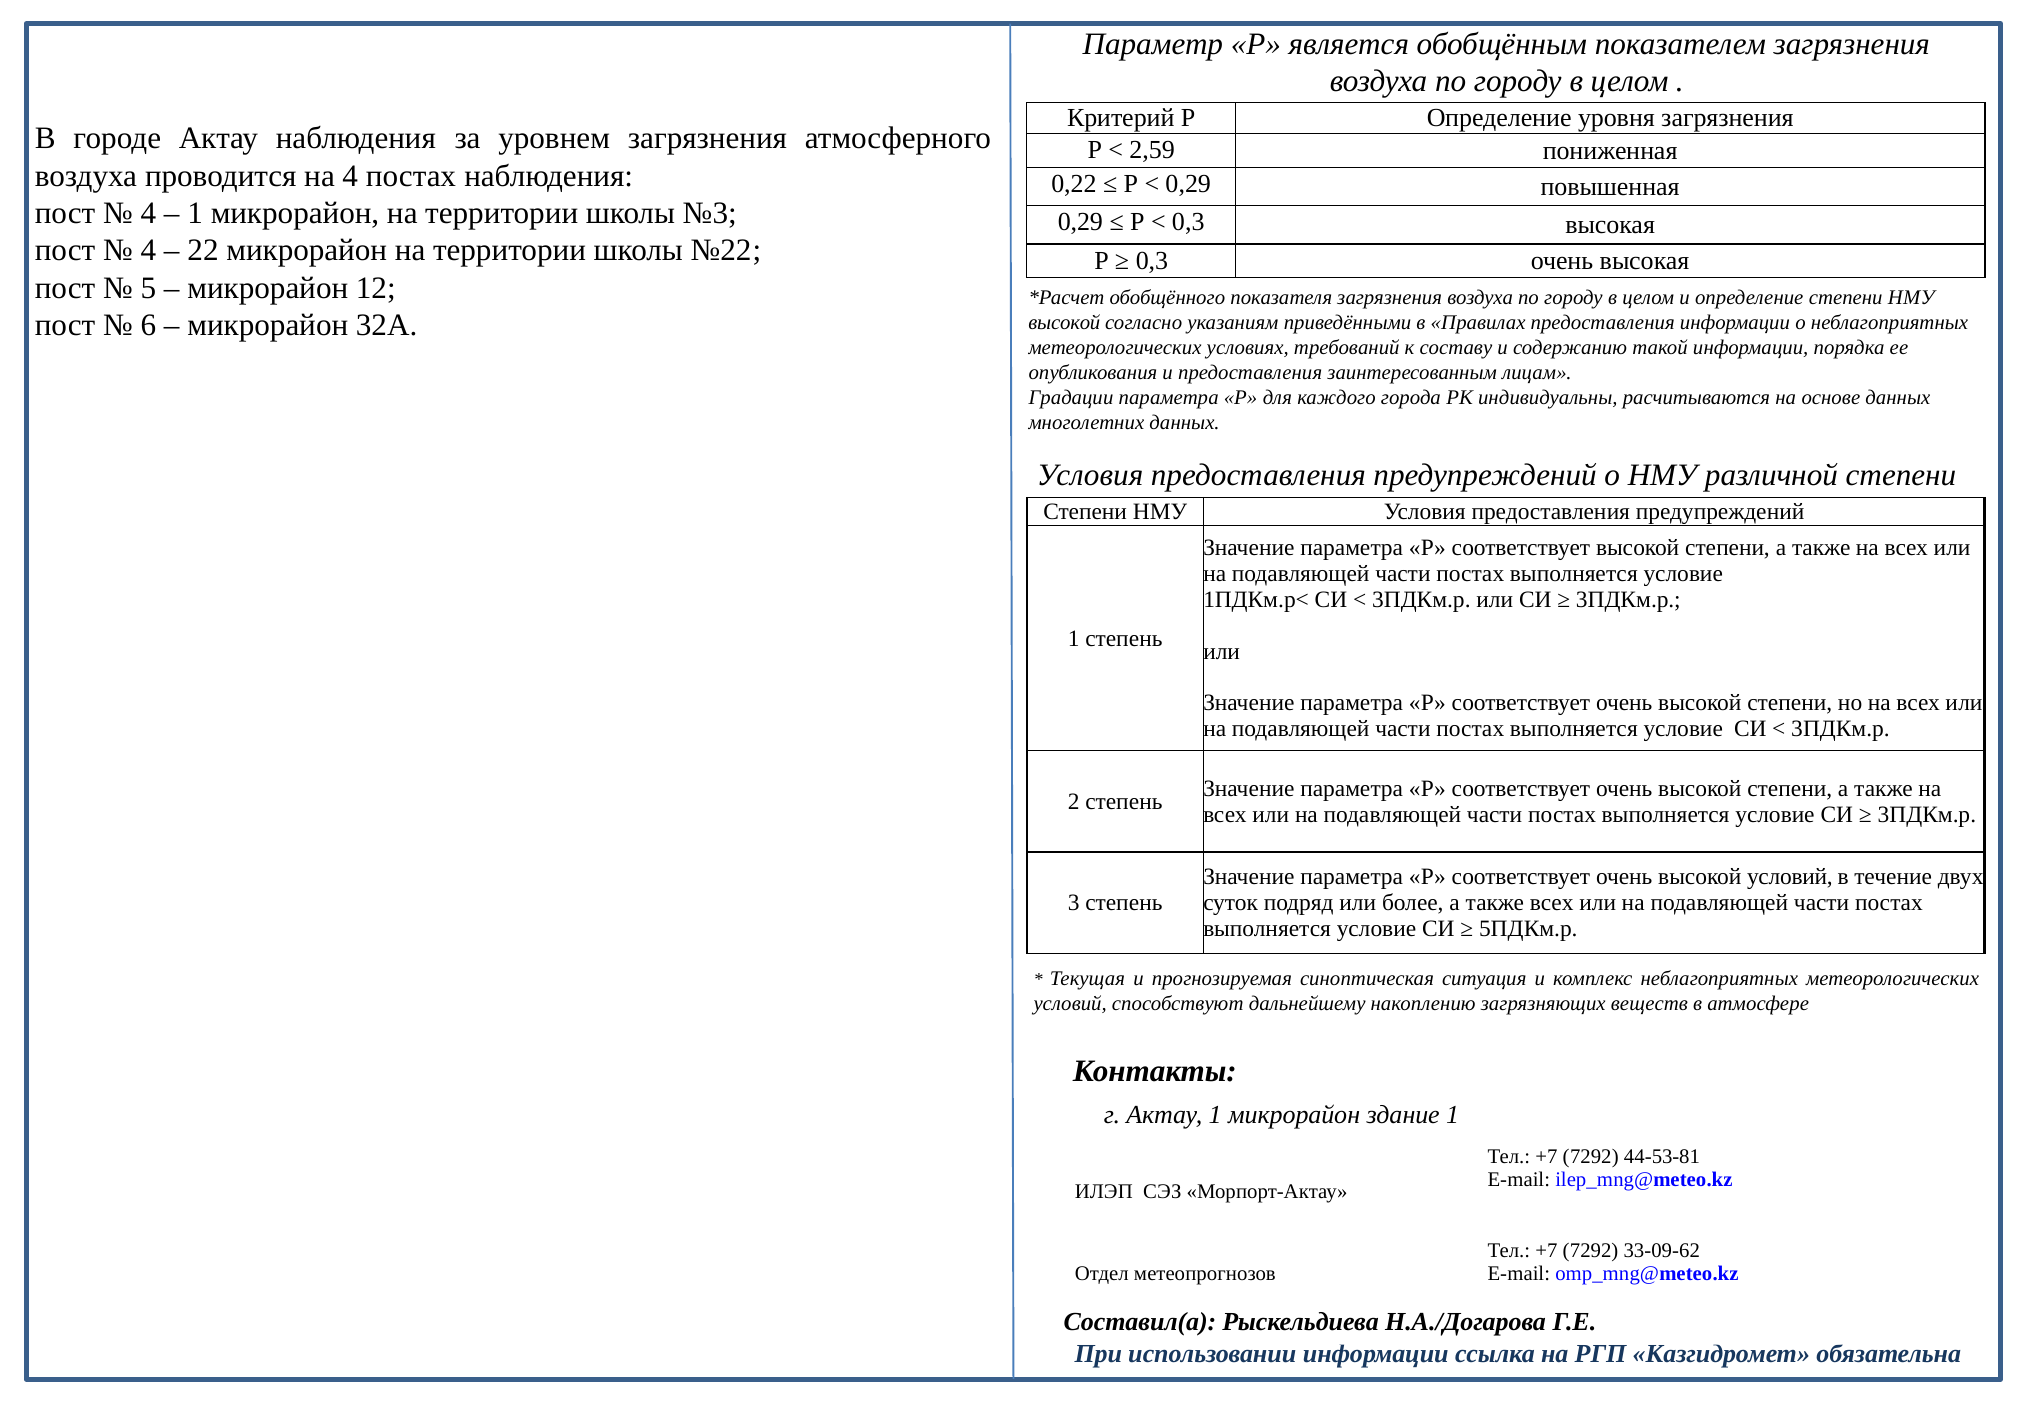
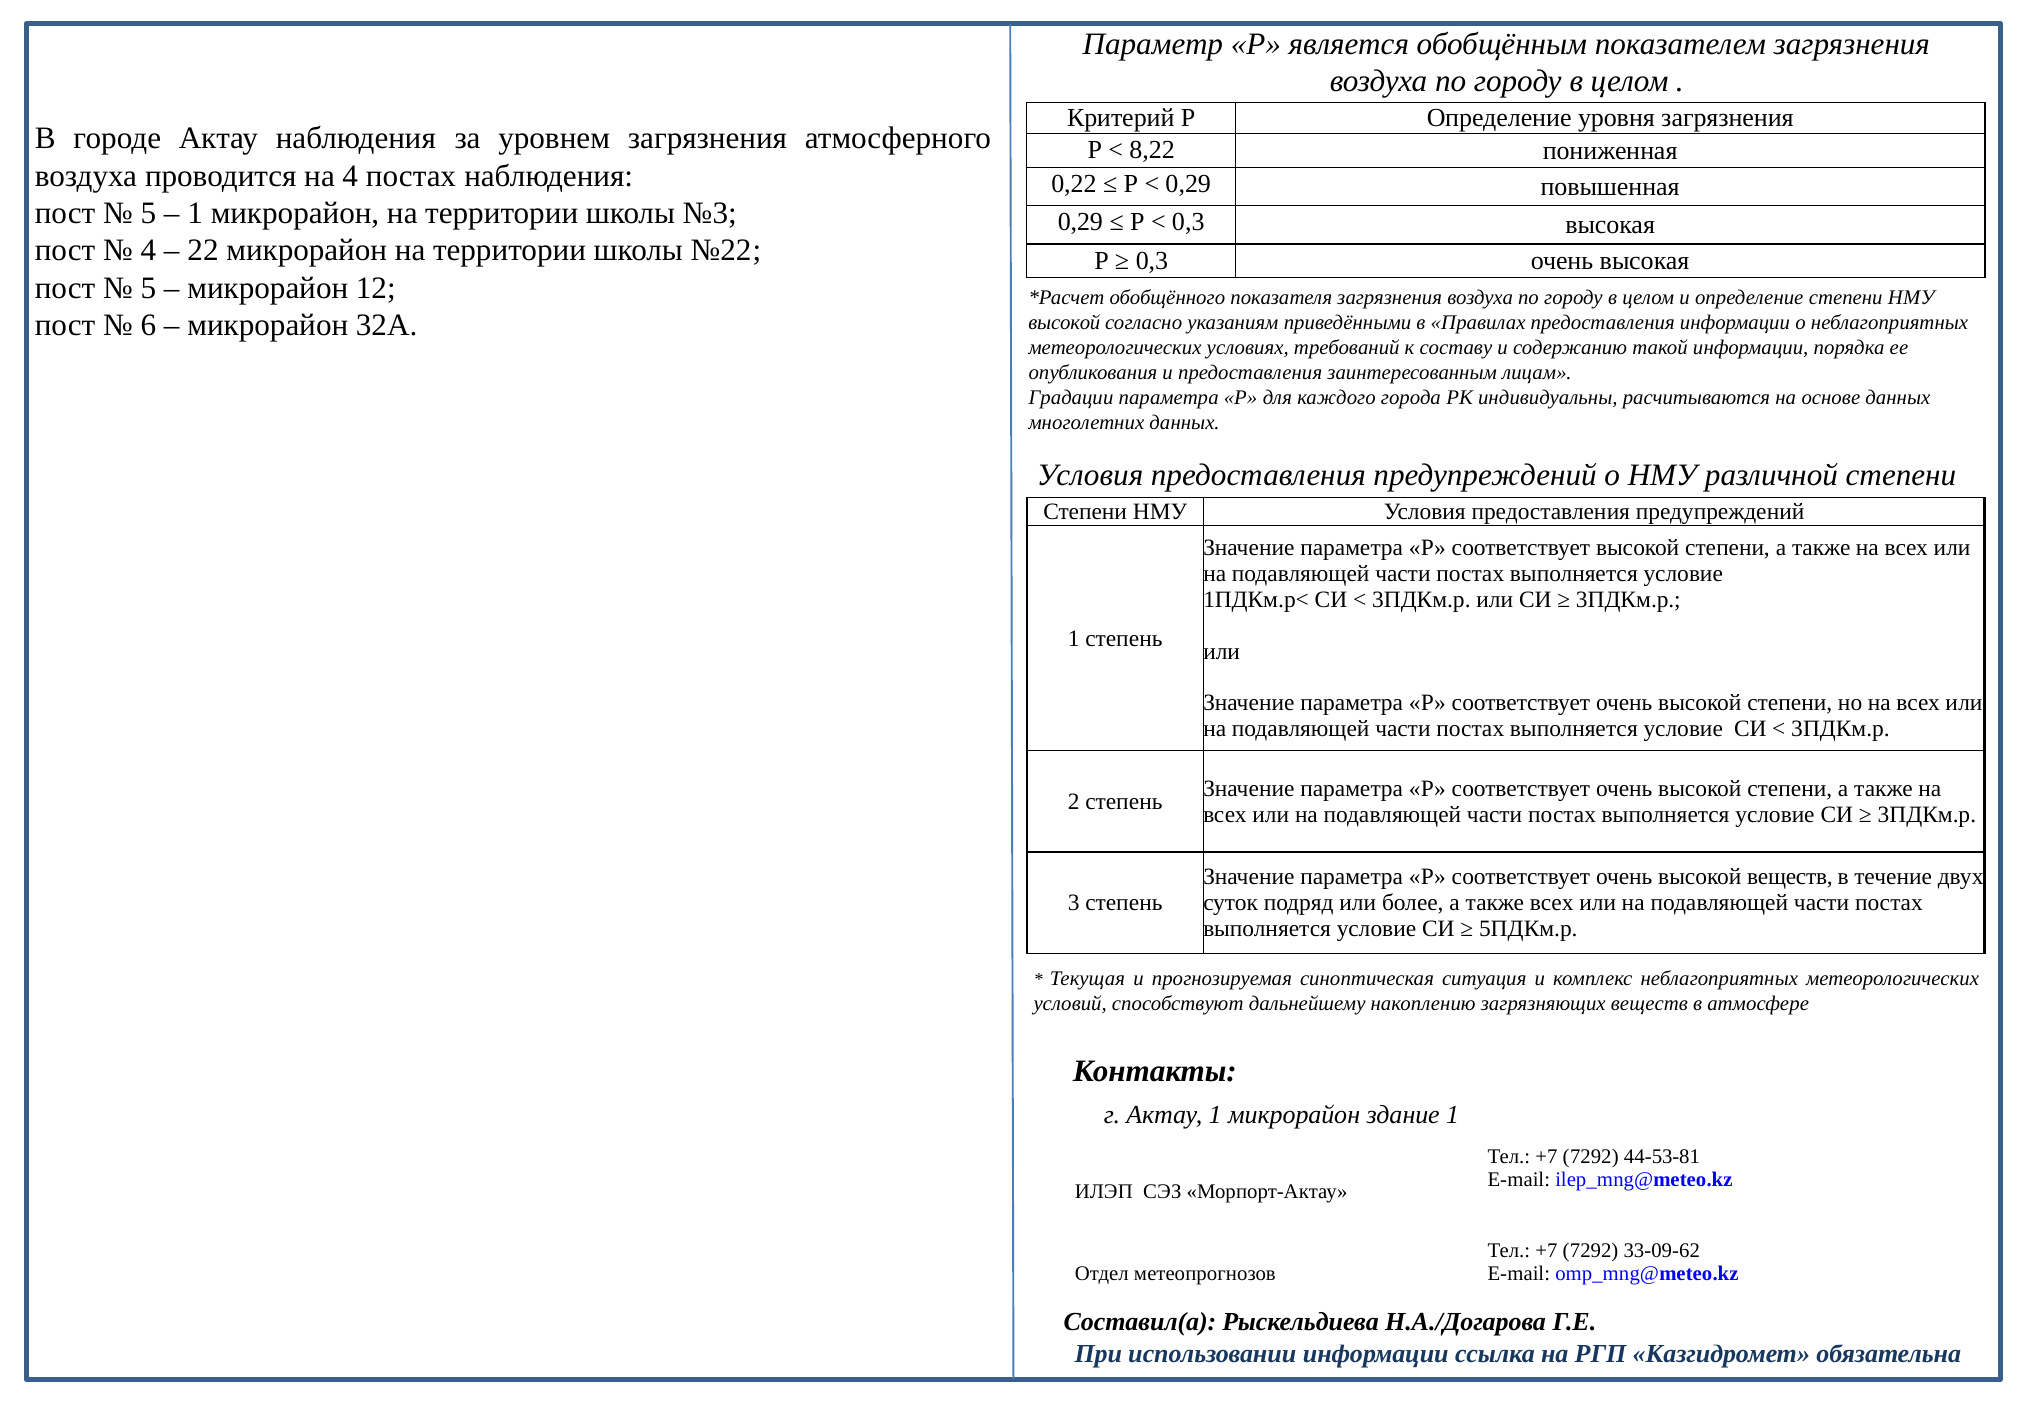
2,59: 2,59 -> 8,22
4 at (148, 213): 4 -> 5
высокой условий: условий -> веществ
